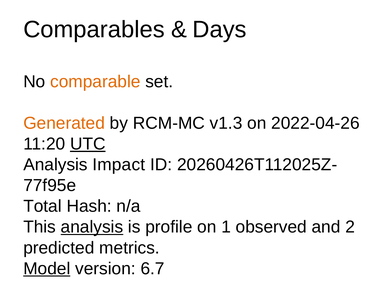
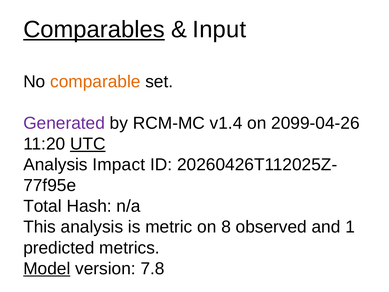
Comparables underline: none -> present
Days: Days -> Input
Generated colour: orange -> purple
v1.3: v1.3 -> v1.4
2022-04-26: 2022-04-26 -> 2099-04-26
analysis at (92, 227) underline: present -> none
profile: profile -> metric
1: 1 -> 8
2: 2 -> 1
6.7: 6.7 -> 7.8
